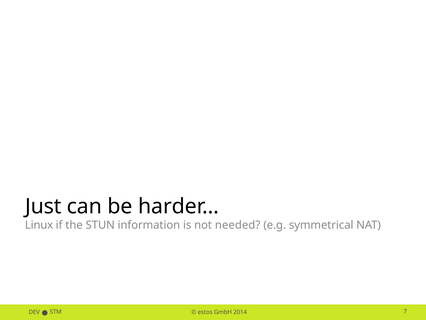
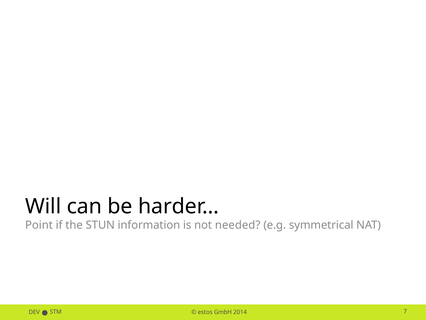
Just: Just -> Will
Linux: Linux -> Point
